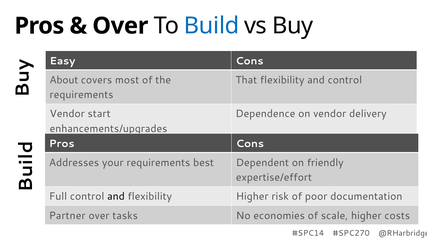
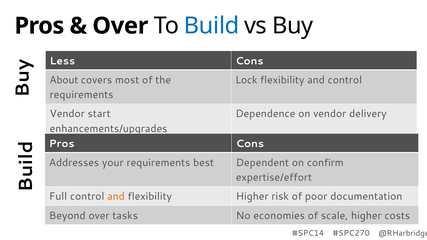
Easy: Easy -> Less
That: That -> Lock
friendly: friendly -> confirm
and at (116, 197) colour: black -> orange
Partner: Partner -> Beyond
